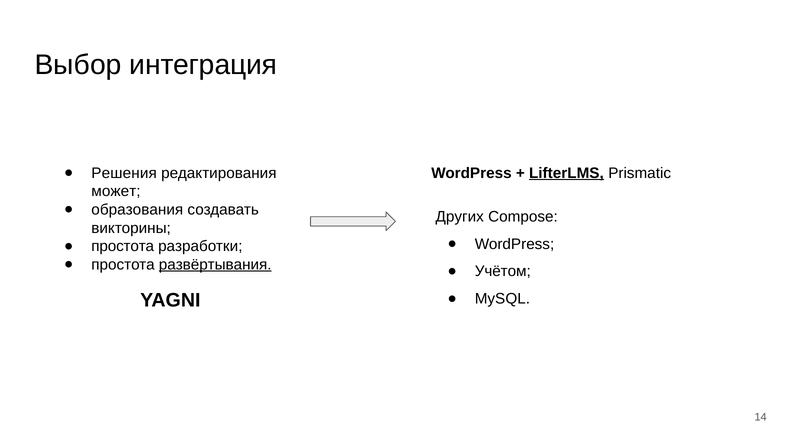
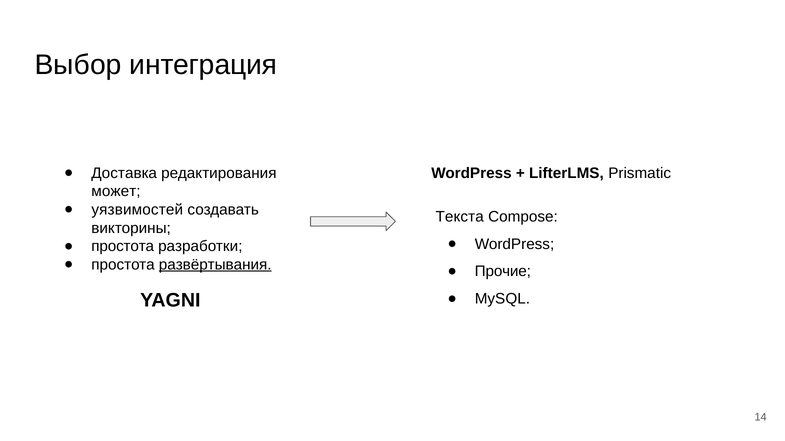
Решения: Решения -> Доставка
LifterLMS underline: present -> none
образования: образования -> уязвимостей
Других: Других -> Текста
Учётом: Учётом -> Прочие
